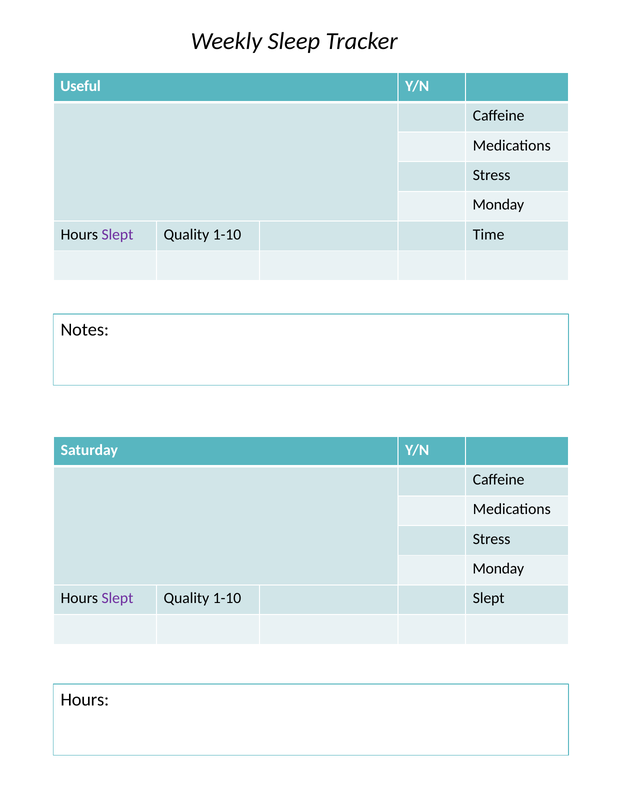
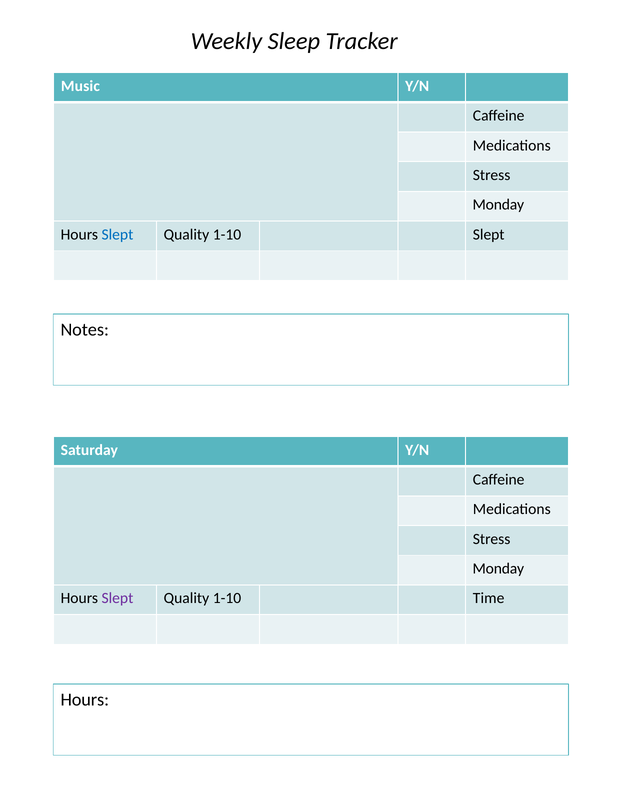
Useful: Useful -> Music
Slept at (117, 234) colour: purple -> blue
1-10 Time: Time -> Slept
1-10 Slept: Slept -> Time
